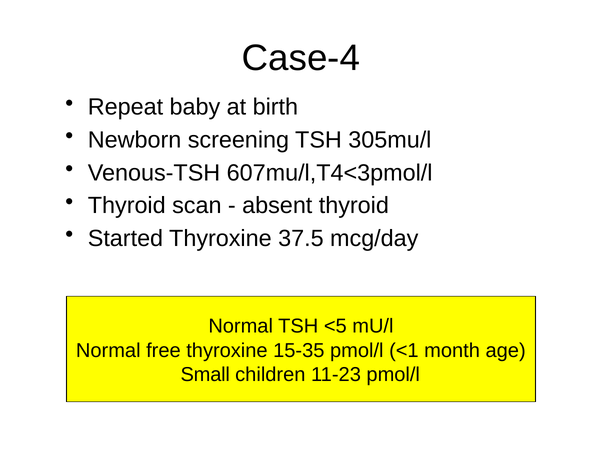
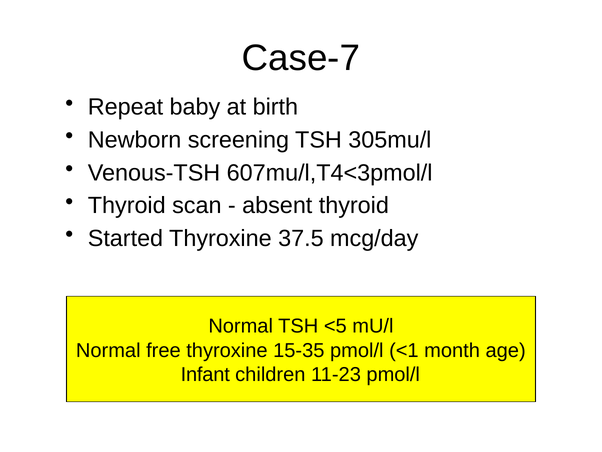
Case-4: Case-4 -> Case-7
Small: Small -> Infant
